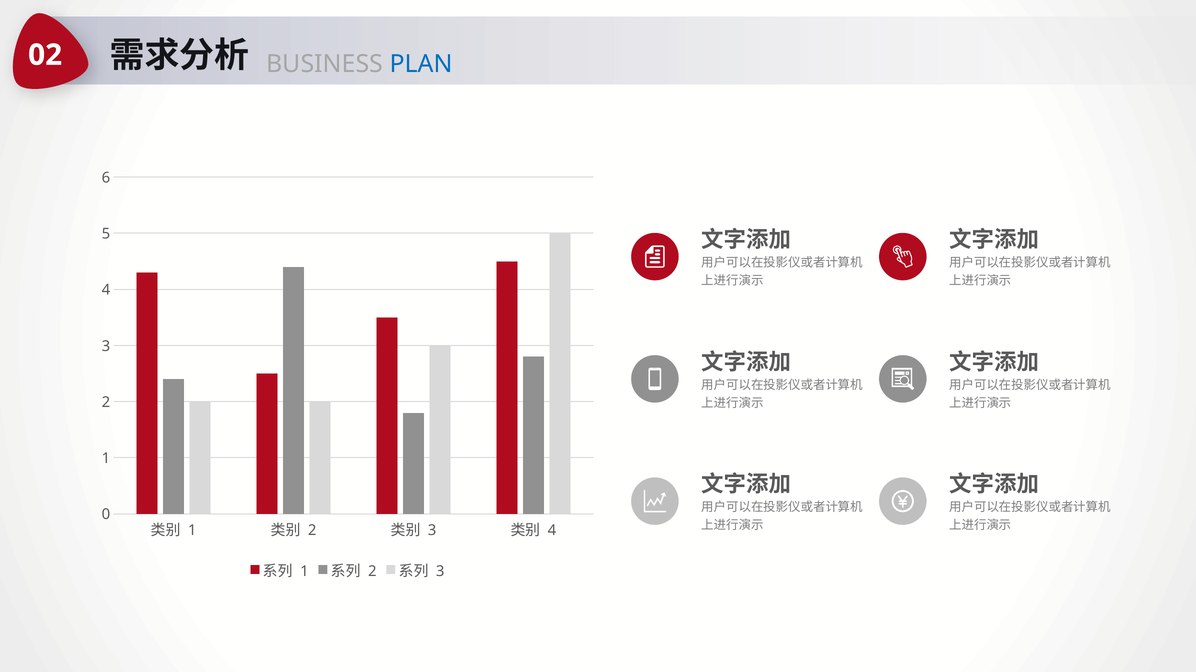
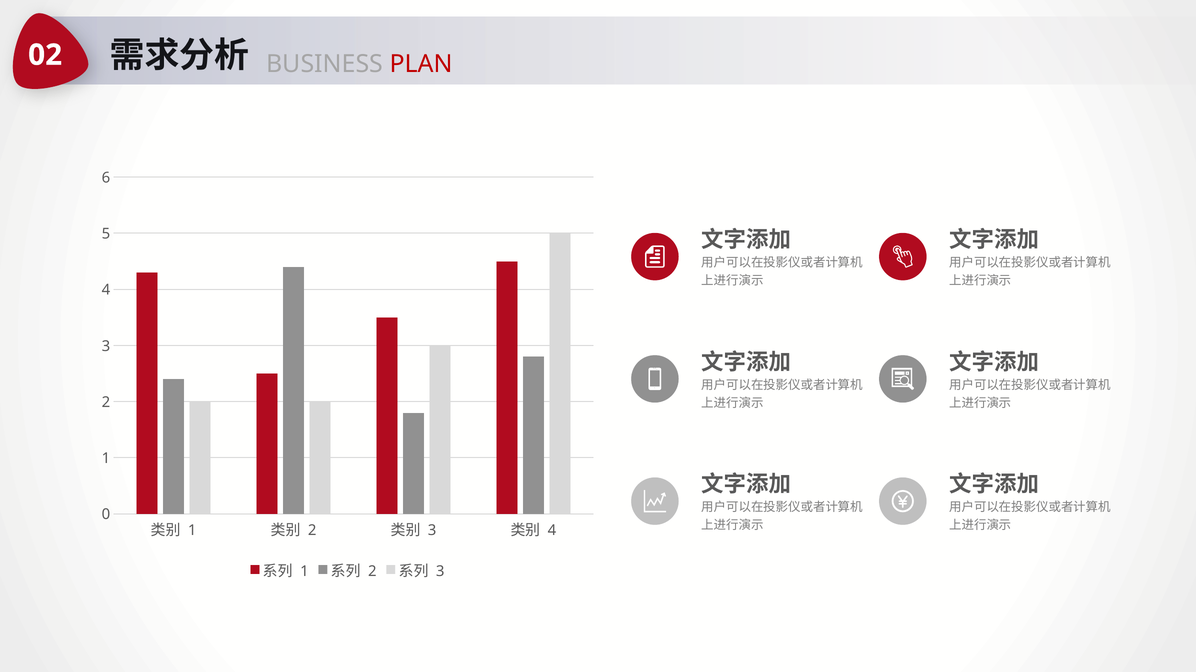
PLAN colour: blue -> red
